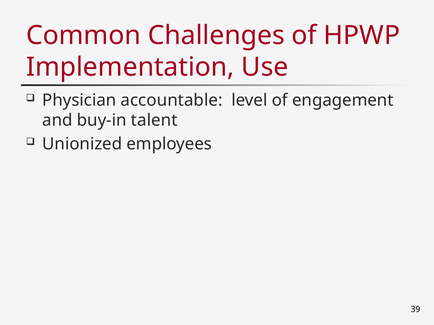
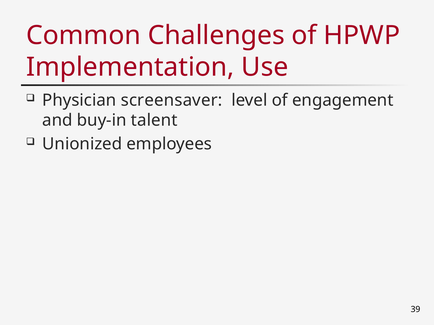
accountable: accountable -> screensaver
